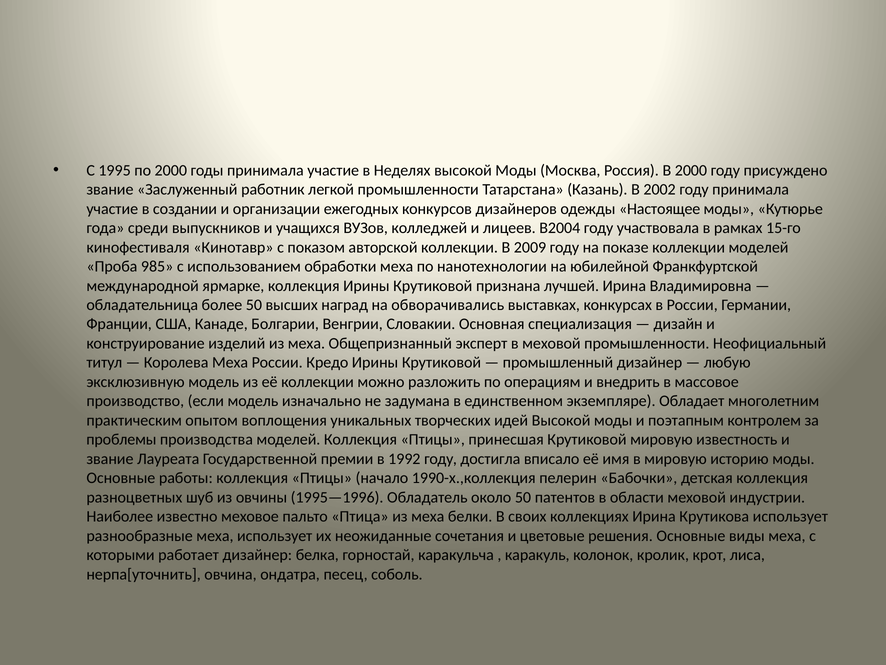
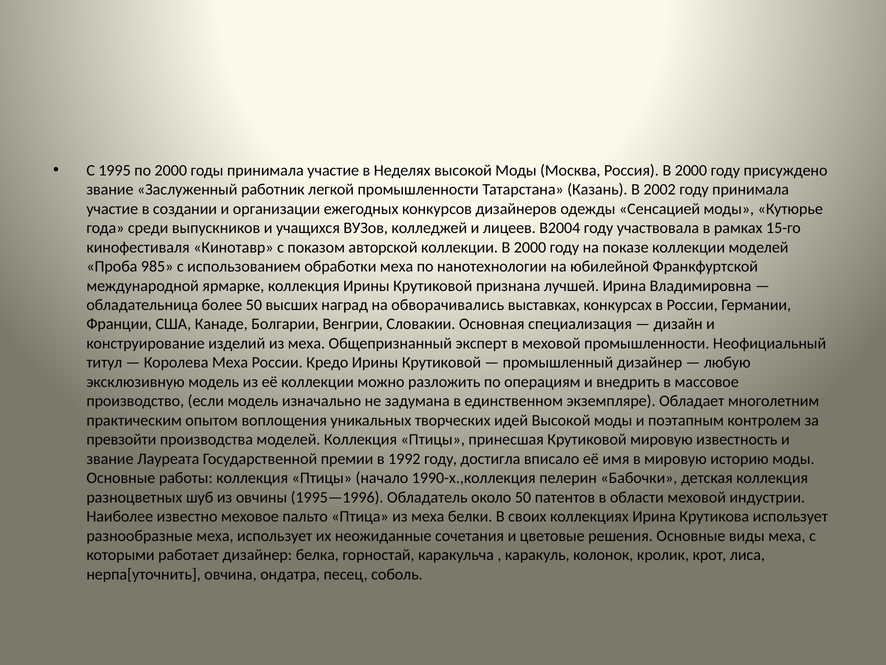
Настоящее: Настоящее -> Сенсацией
коллекции В 2009: 2009 -> 2000
проблемы: проблемы -> превзойти
